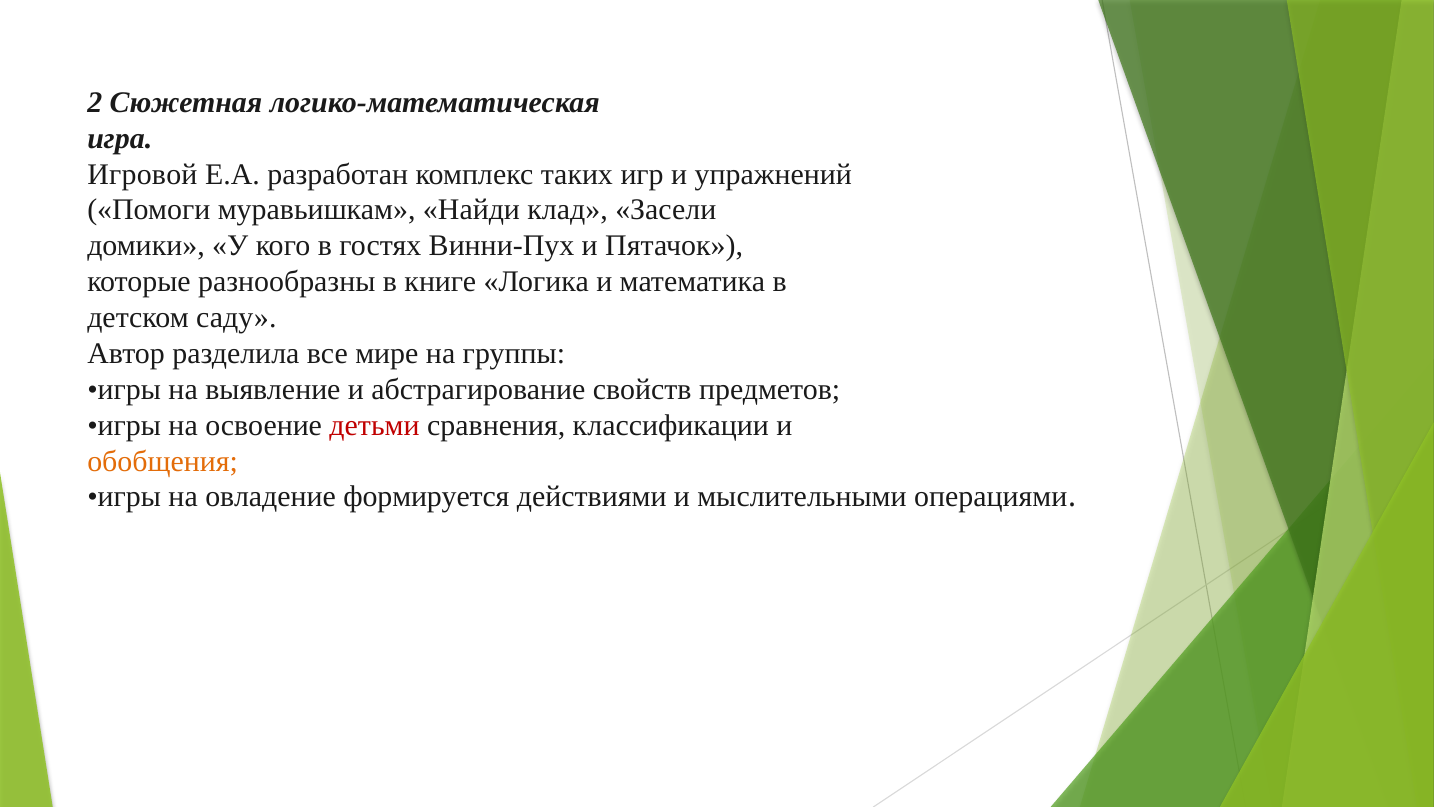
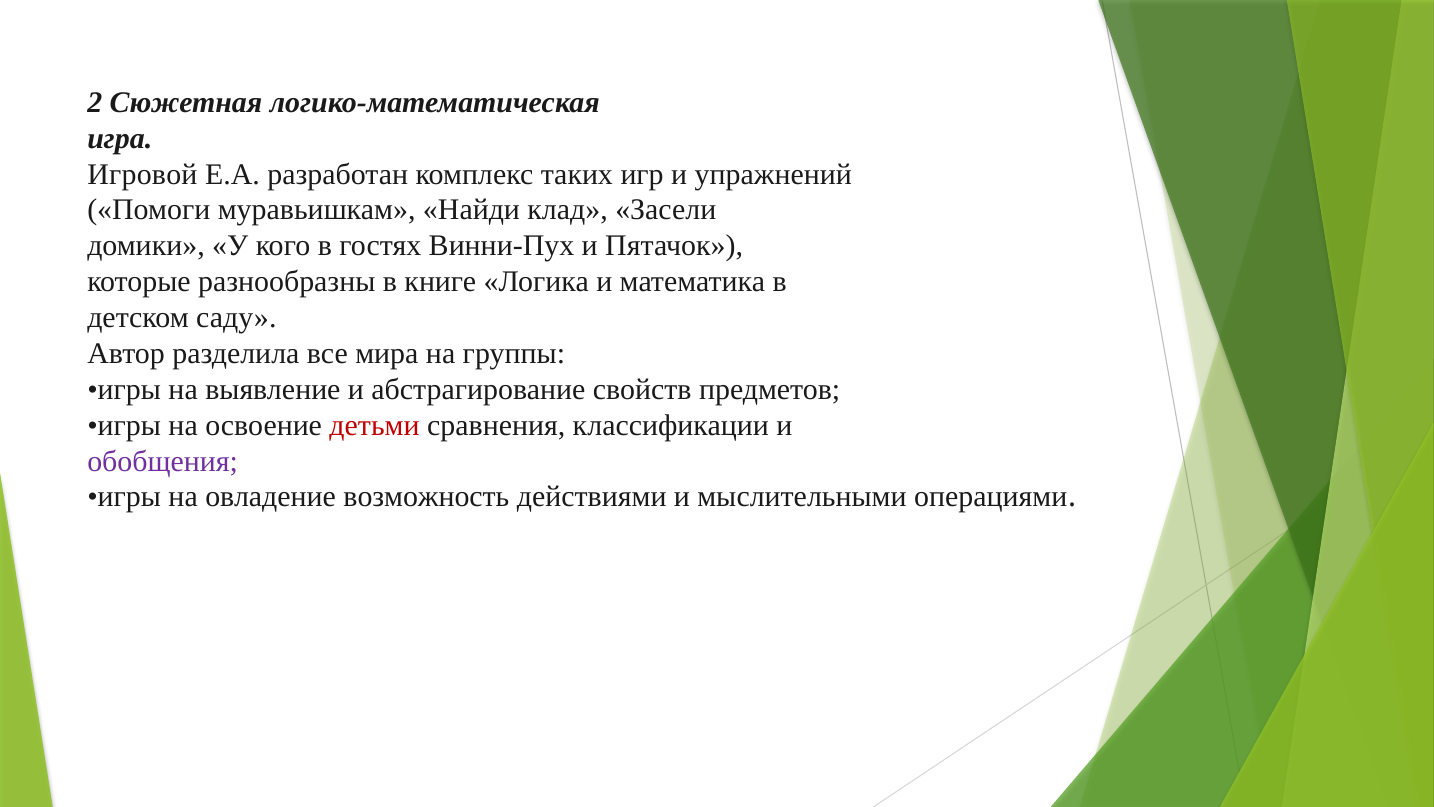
мире: мире -> мира
обобщения colour: orange -> purple
формируется: формируется -> возможность
